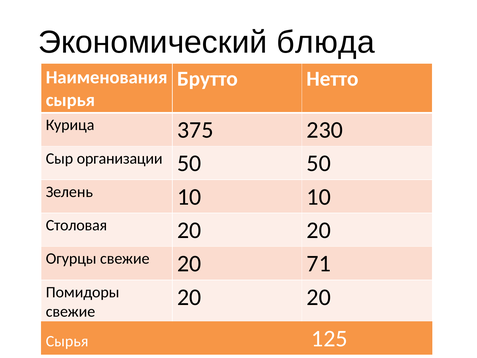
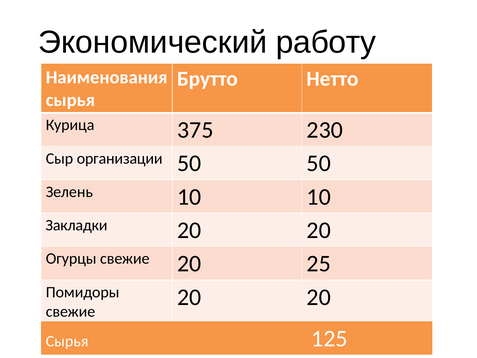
блюда: блюда -> работу
Столовая: Столовая -> Закладки
71: 71 -> 25
